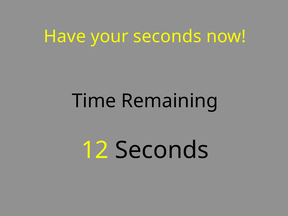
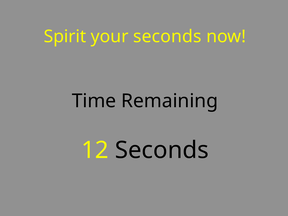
Have: Have -> Spirit
